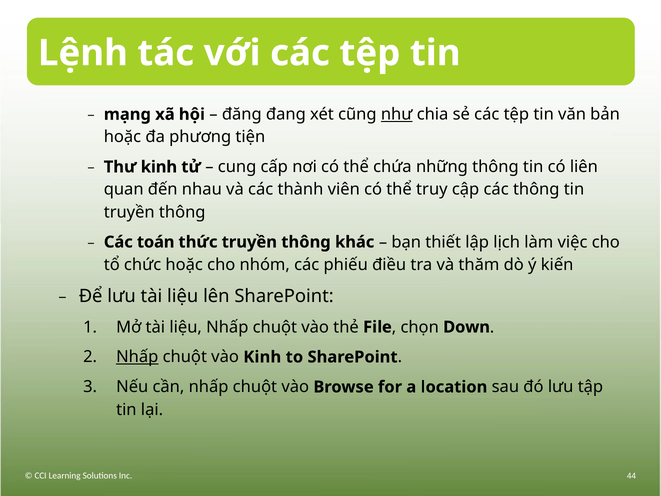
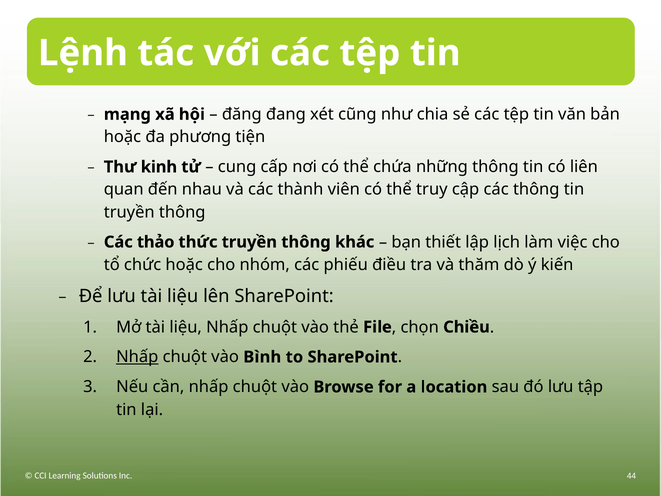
như underline: present -> none
toán: toán -> thảo
Down: Down -> Chiều
vào Kinh: Kinh -> Bình
